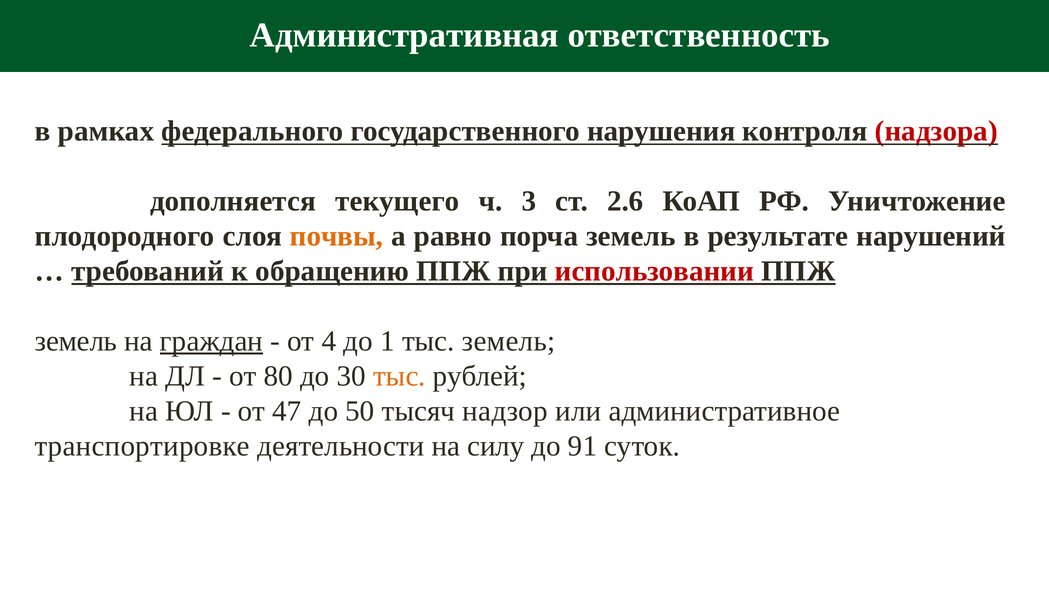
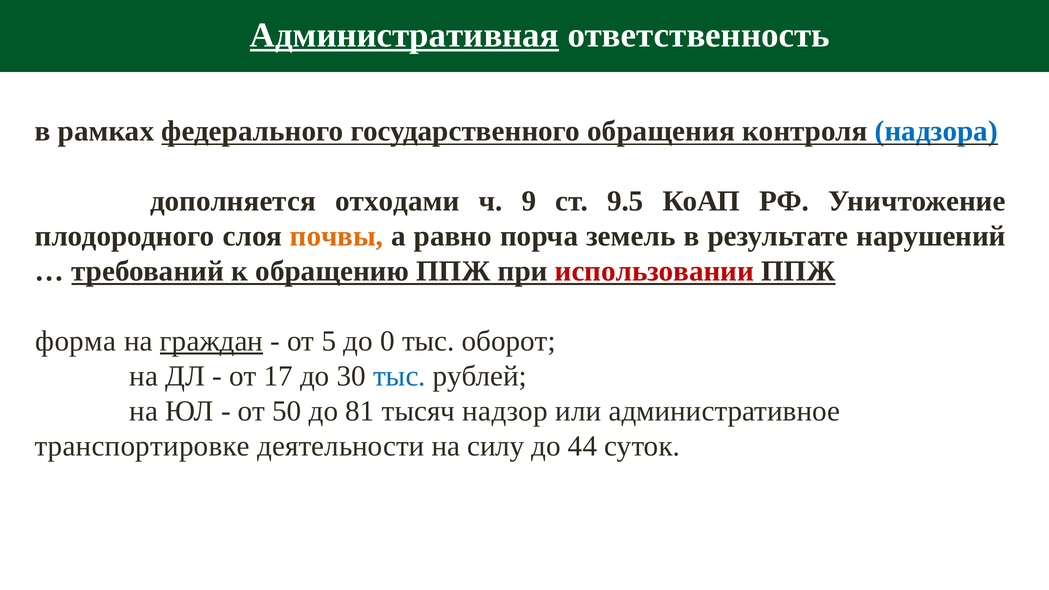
Административная underline: none -> present
нарушения: нарушения -> обращения
надзора colour: red -> blue
текущего: текущего -> отходами
3: 3 -> 9
2.6: 2.6 -> 9.5
земель at (76, 341): земель -> форма
4: 4 -> 5
1: 1 -> 0
тыс земель: земель -> оборот
80: 80 -> 17
тыс at (400, 376) colour: orange -> blue
47: 47 -> 50
50: 50 -> 81
91: 91 -> 44
